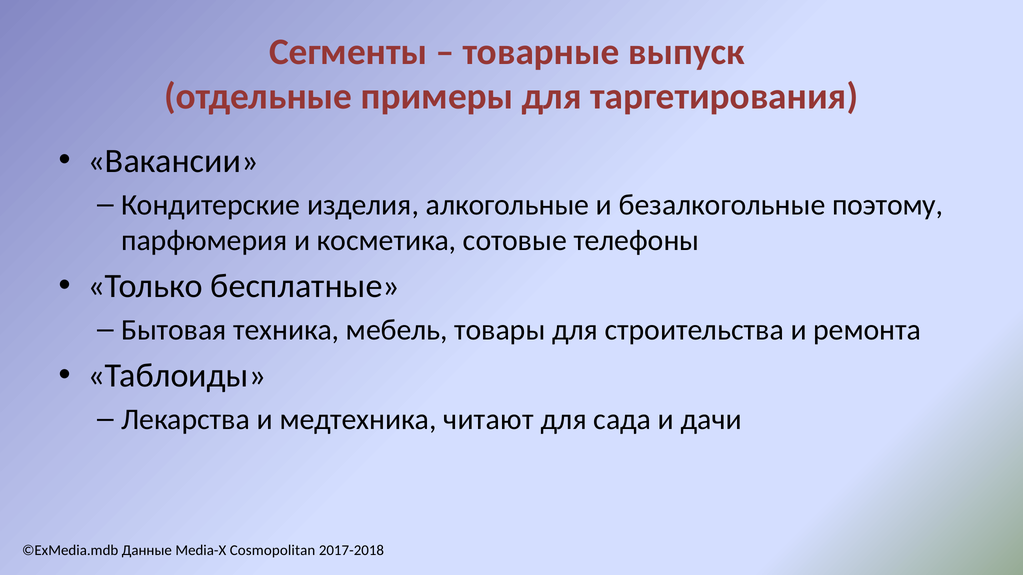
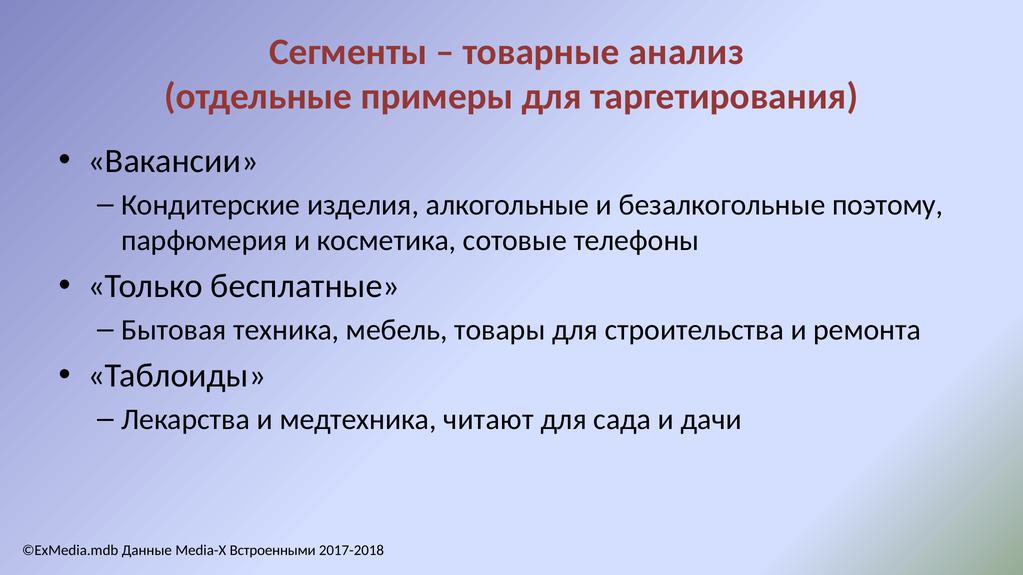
выпуск: выпуск -> анализ
Cosmopolitan: Cosmopolitan -> Встроенными
